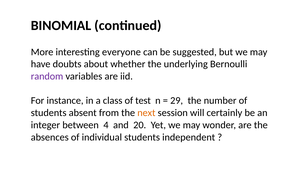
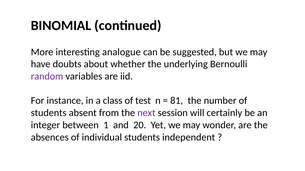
everyone: everyone -> analogue
29: 29 -> 81
next colour: orange -> purple
4: 4 -> 1
